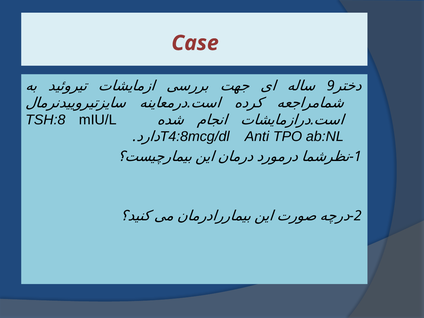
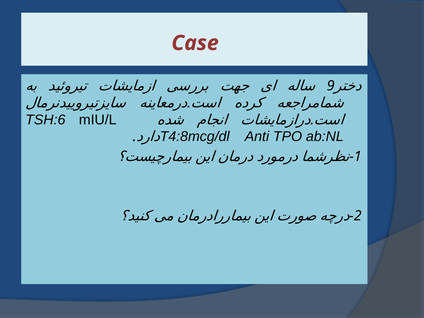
TSH:8: TSH:8 -> TSH:6
